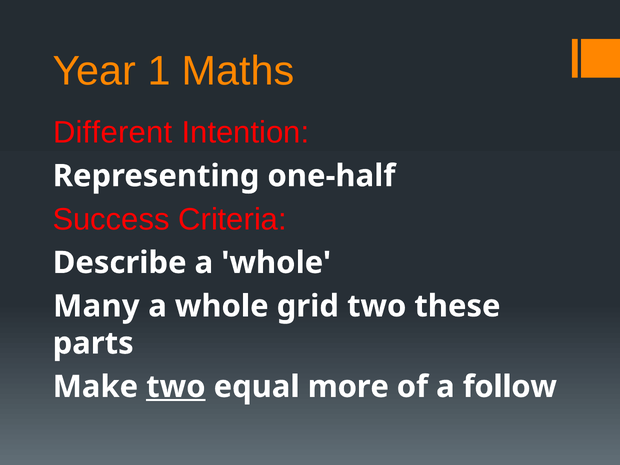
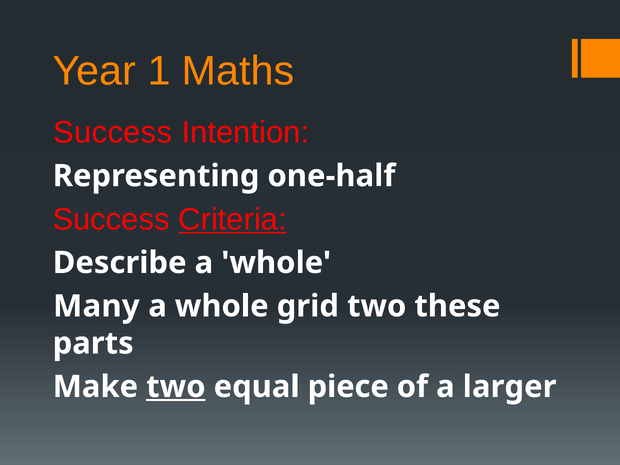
Different at (113, 133): Different -> Success
Criteria underline: none -> present
more: more -> piece
follow: follow -> larger
